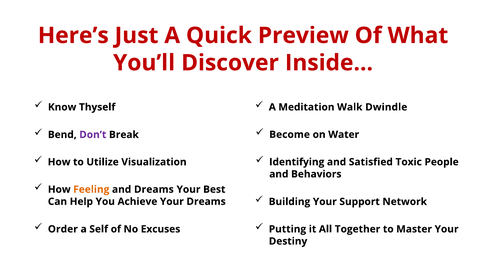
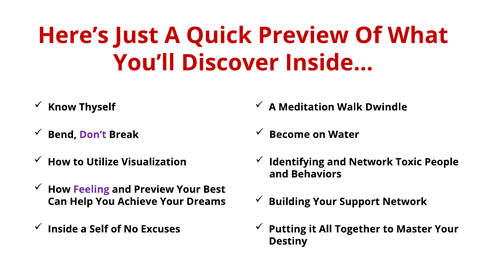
and Satisfied: Satisfied -> Network
Feeling colour: orange -> purple
and Dreams: Dreams -> Preview
Order at (63, 229): Order -> Inside
